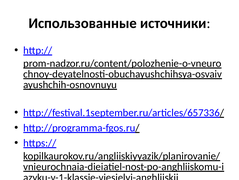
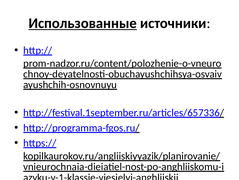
Использованные underline: none -> present
